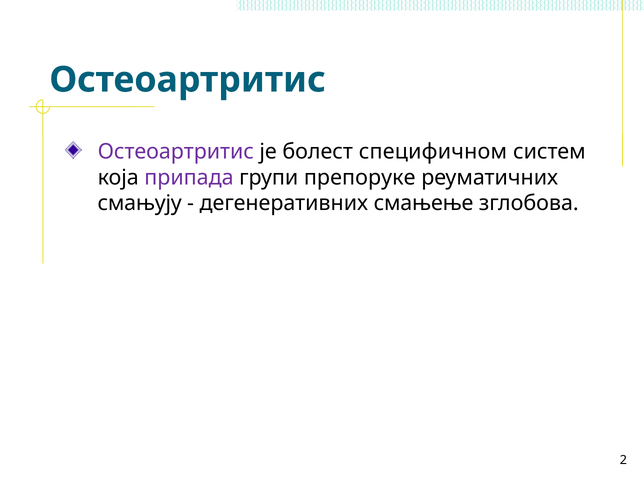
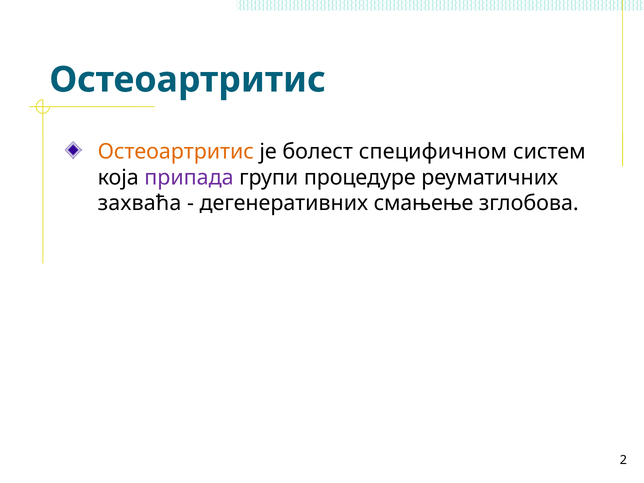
Остеоартритис at (176, 152) colour: purple -> orange
препоруке: препоруке -> процедуре
смањују: смањују -> захваћа
